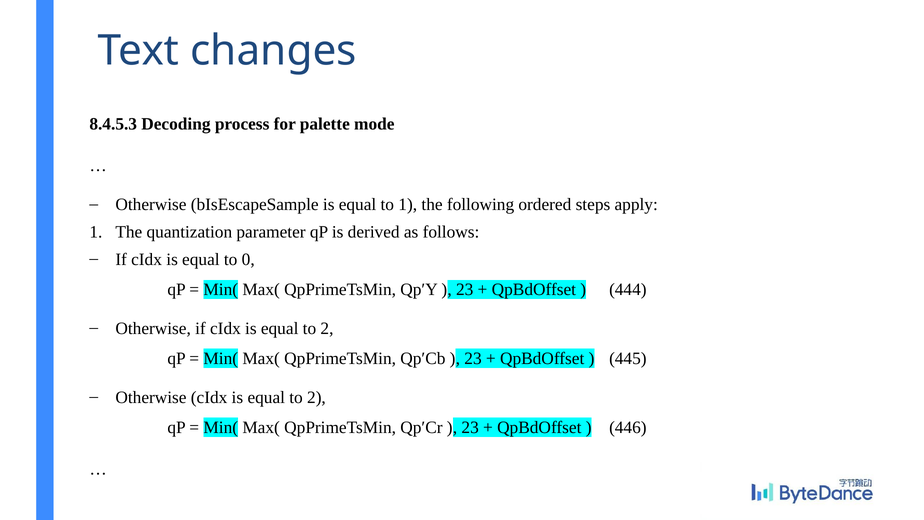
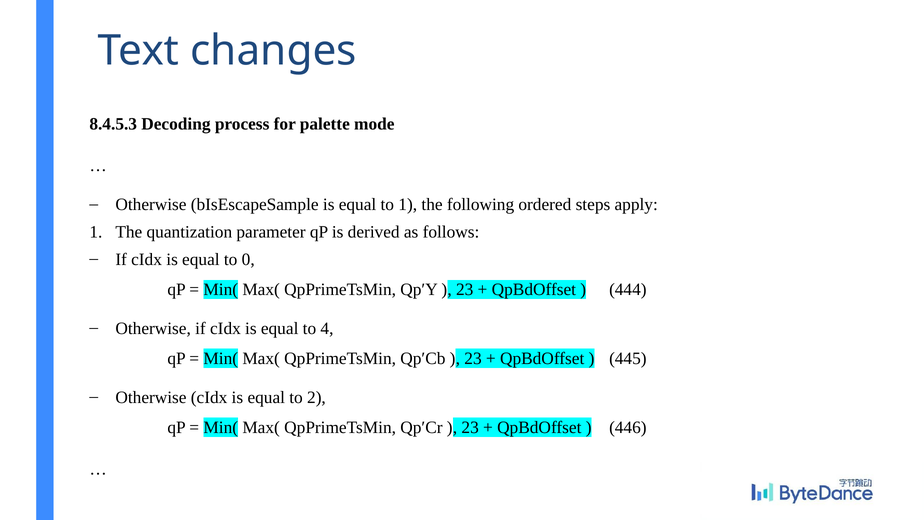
2 at (327, 328): 2 -> 4
